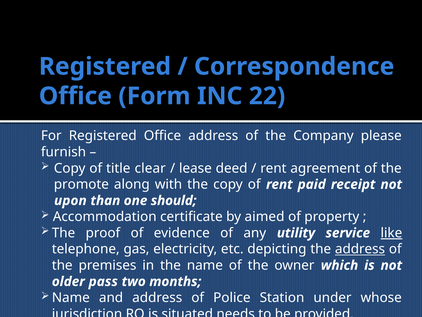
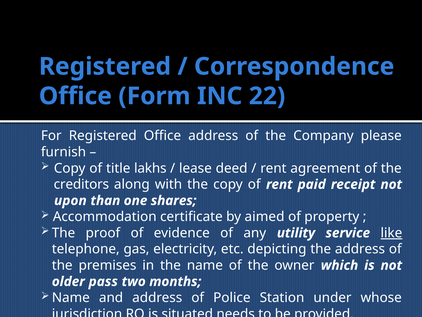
clear: clear -> lakhs
promote: promote -> creditors
should: should -> shares
address at (360, 249) underline: present -> none
